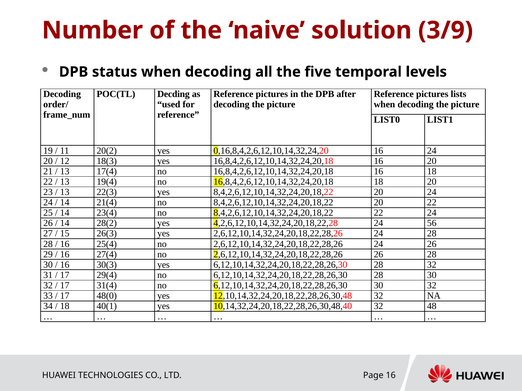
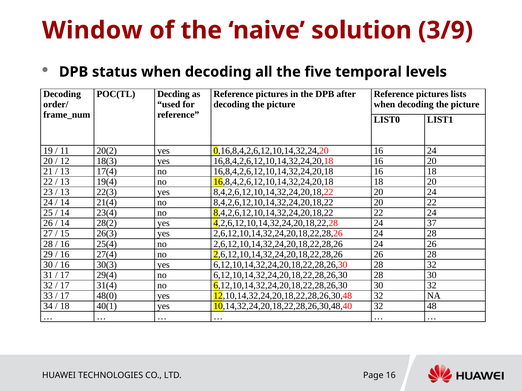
Number: Number -> Window
56: 56 -> 37
